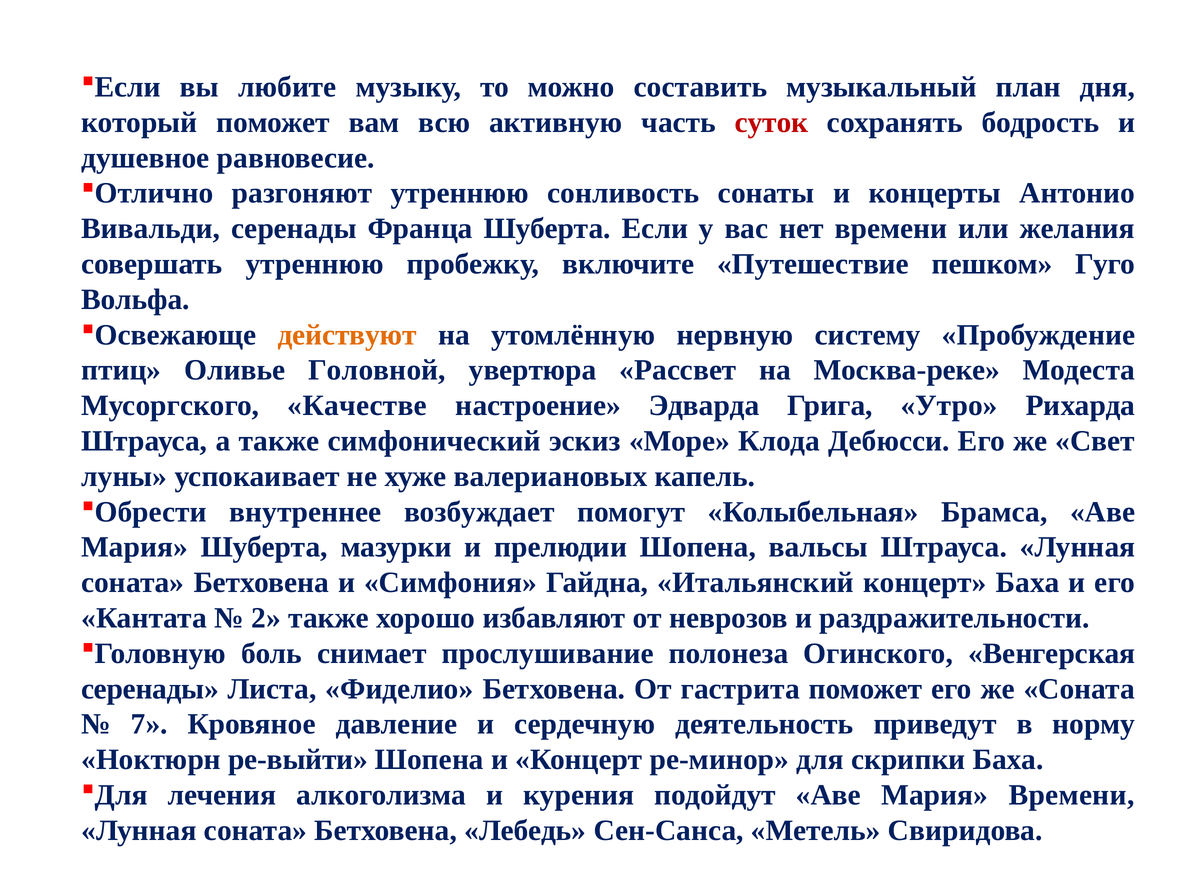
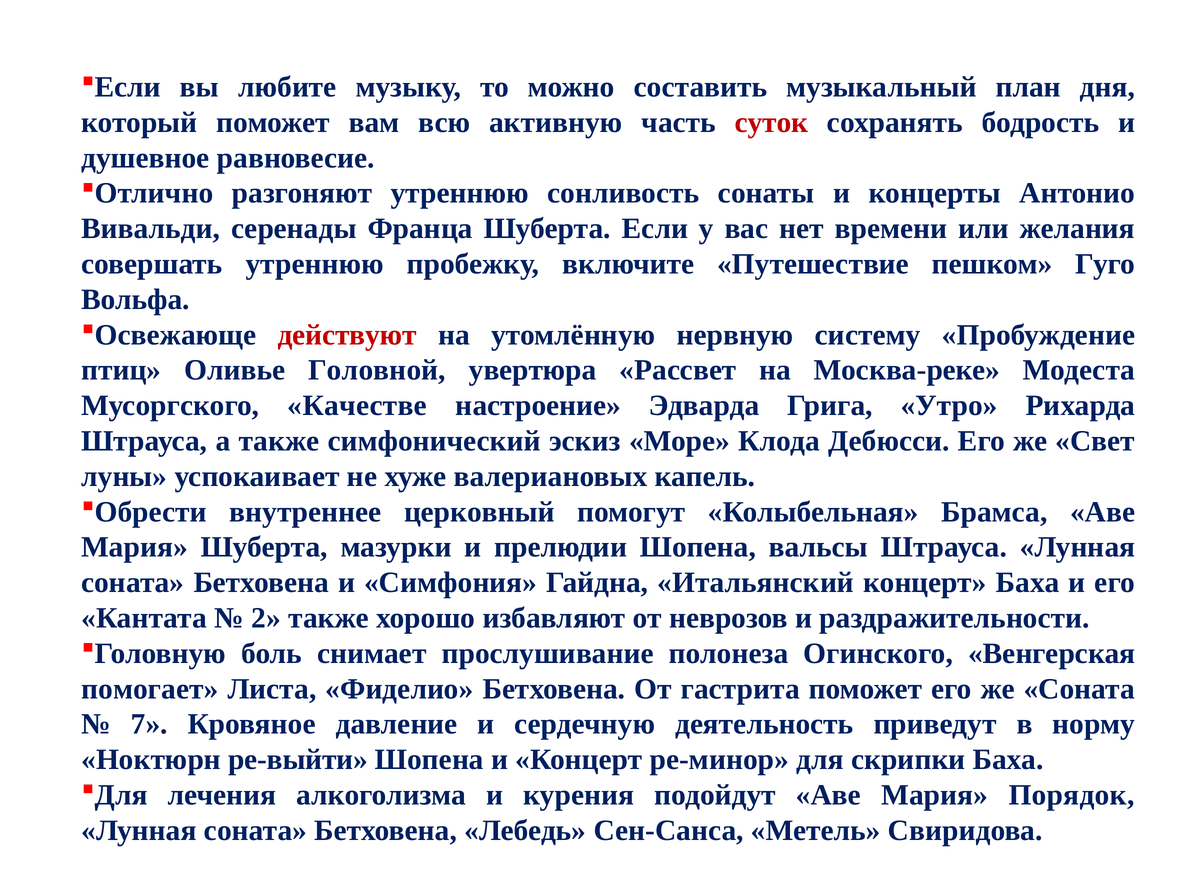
действуют colour: orange -> red
возбуждает: возбуждает -> церковный
серенады at (150, 689): серенады -> помогает
Мария Времени: Времени -> Порядок
